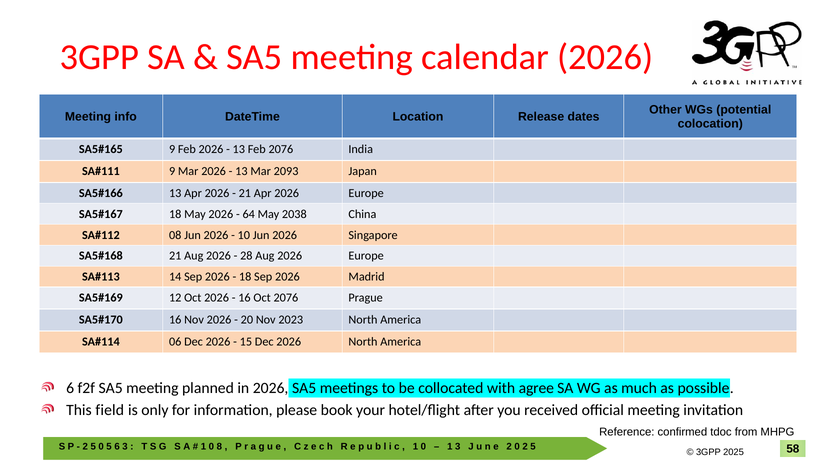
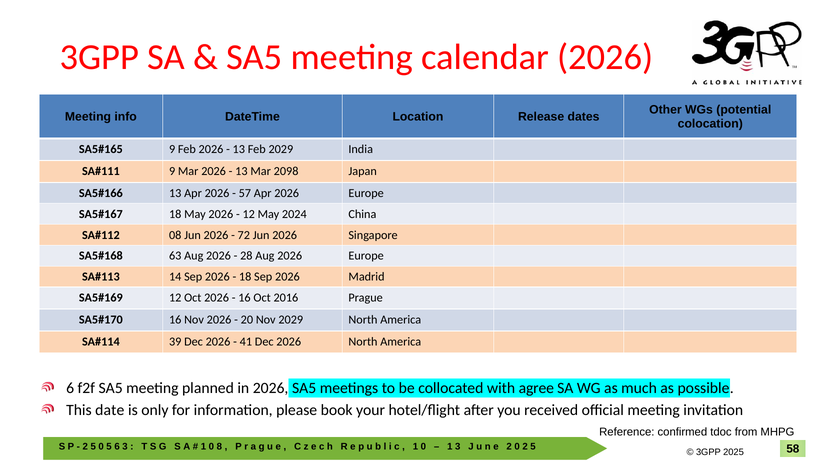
Feb 2076: 2076 -> 2029
2093: 2093 -> 2098
21 at (245, 193): 21 -> 57
64 at (249, 214): 64 -> 12
2038: 2038 -> 2024
10: 10 -> 72
21 at (175, 256): 21 -> 63
Oct 2076: 2076 -> 2016
Nov 2023: 2023 -> 2029
06: 06 -> 39
15: 15 -> 41
field: field -> date
